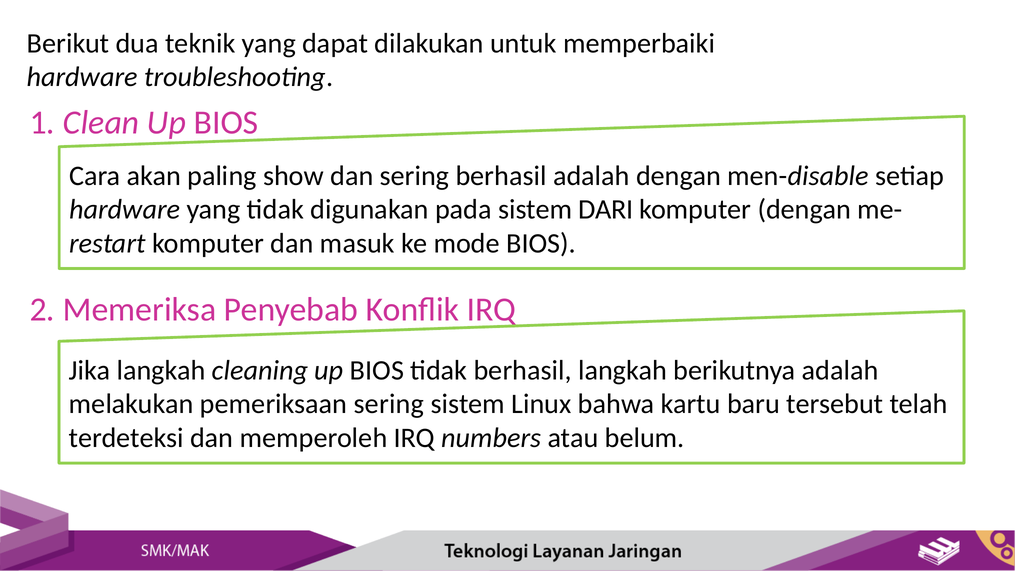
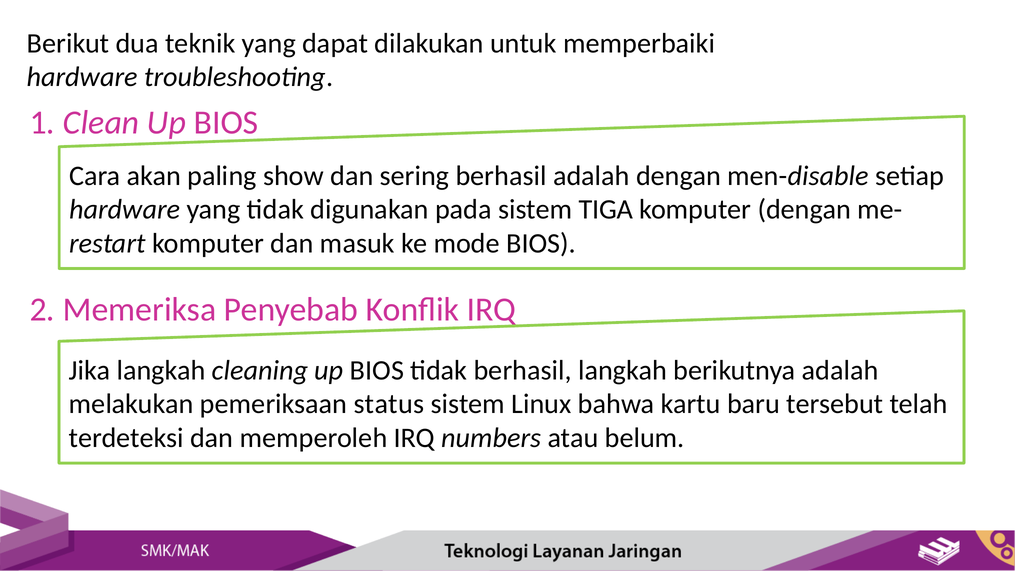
DARI: DARI -> TIGA
pemeriksaan sering: sering -> status
